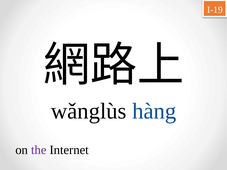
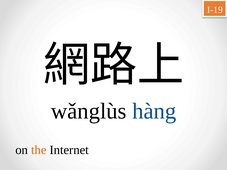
the colour: purple -> orange
